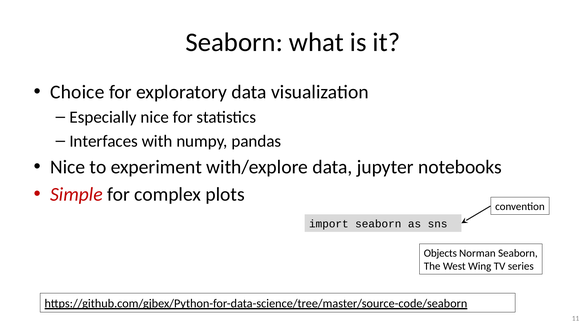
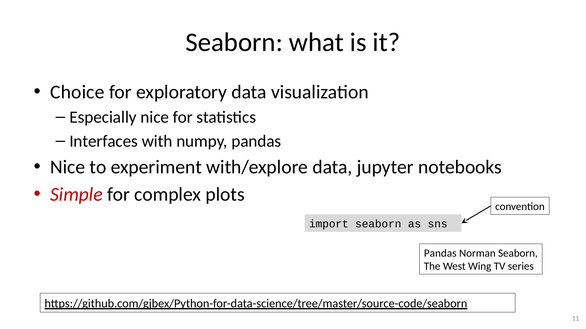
Objects at (440, 254): Objects -> Pandas
